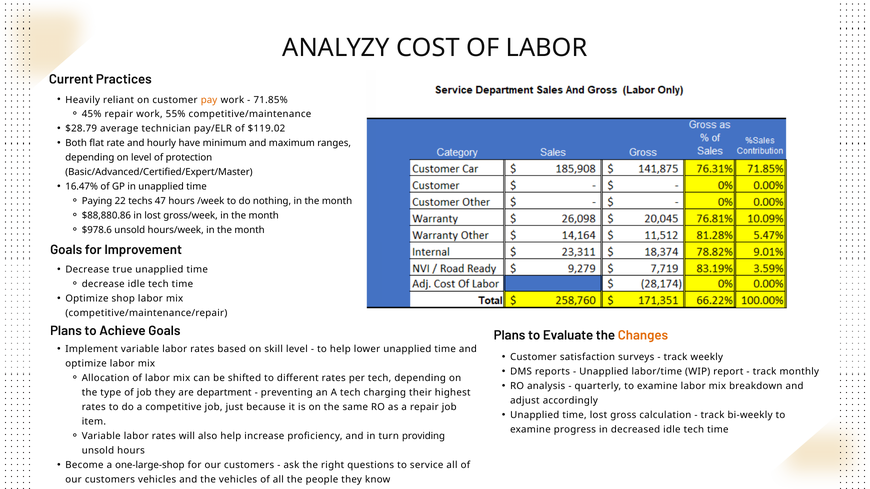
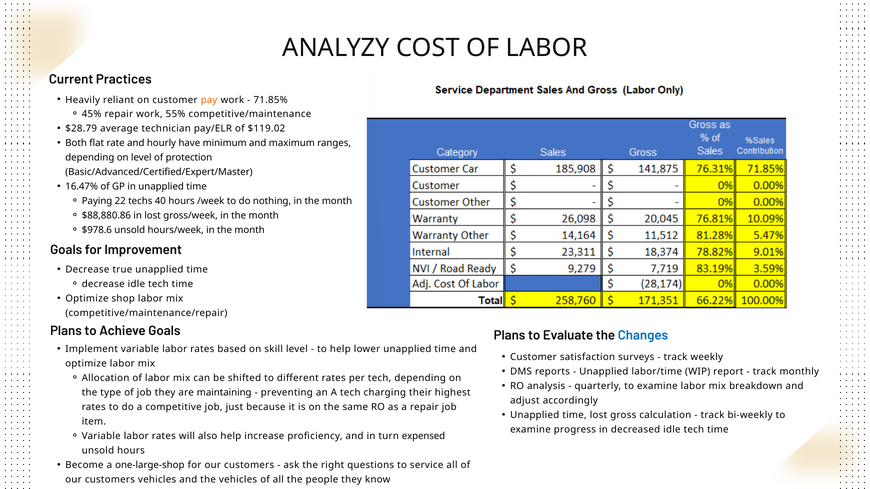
47: 47 -> 40
Changes colour: orange -> blue
department: department -> maintaining
providing: providing -> expensed
